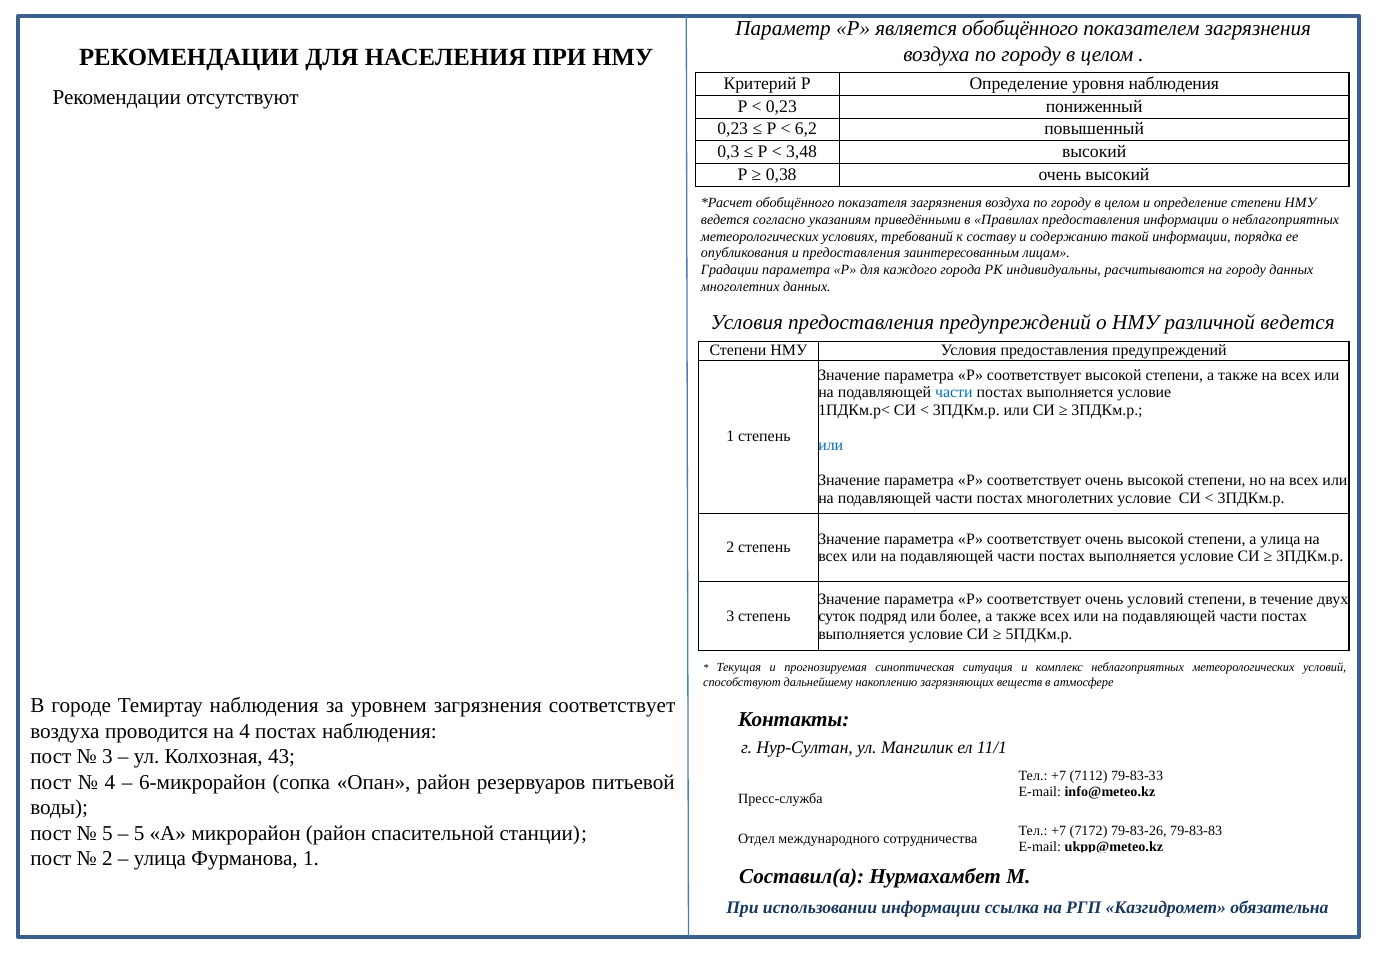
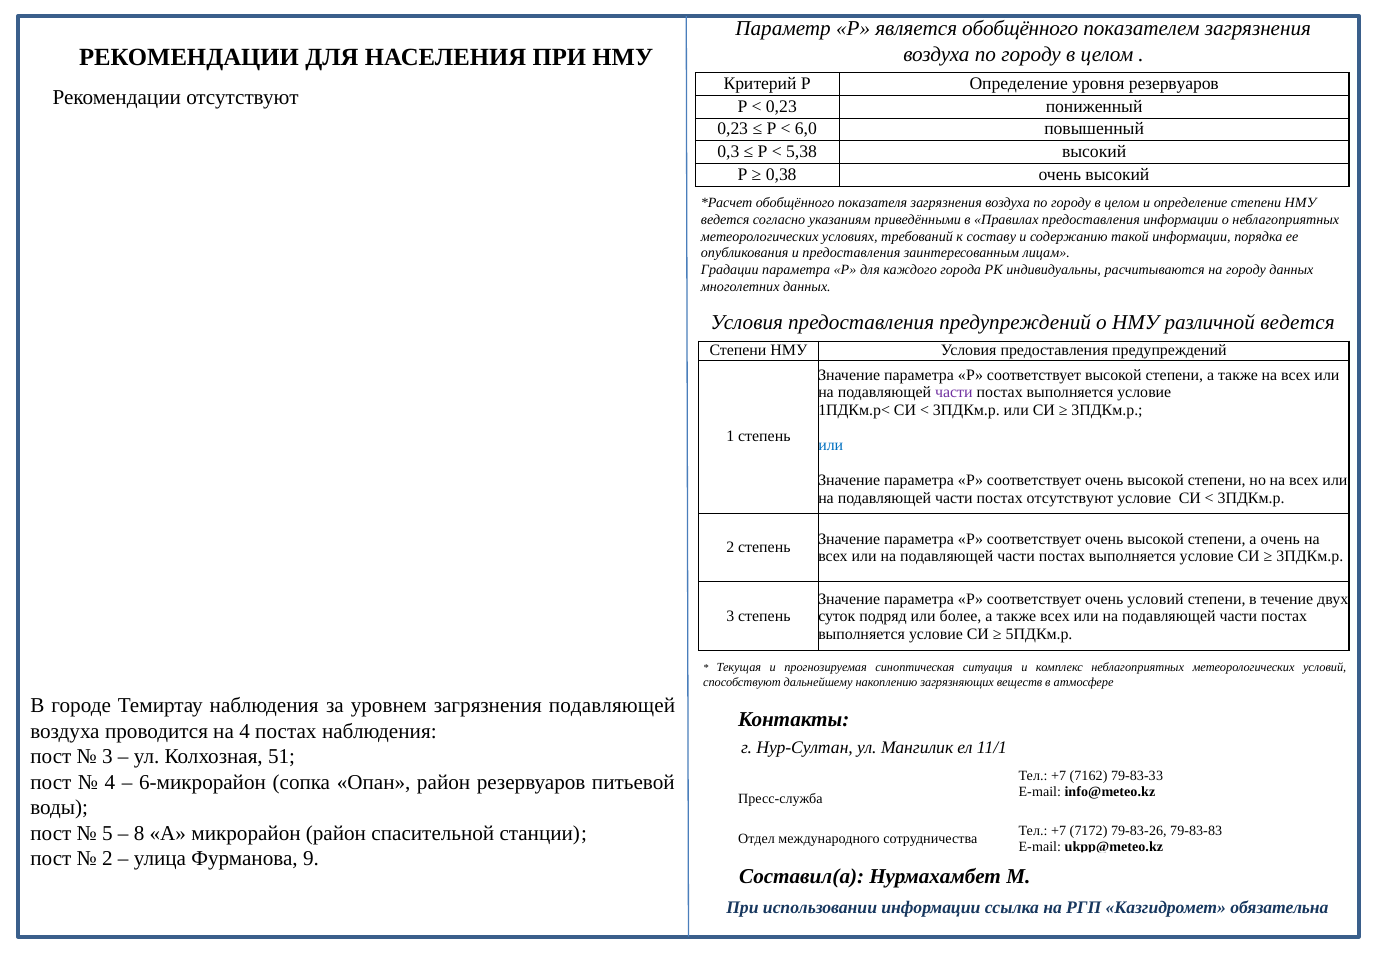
уровня наблюдения: наблюдения -> резервуаров
6,2: 6,2 -> 6,0
3,48: 3,48 -> 5,38
части at (954, 393) colour: blue -> purple
постах многолетних: многолетних -> отсутствуют
а улица: улица -> очень
загрязнения соответствует: соответствует -> подавляющей
43: 43 -> 51
7112: 7112 -> 7162
5 at (139, 833): 5 -> 8
Фурманова 1: 1 -> 9
